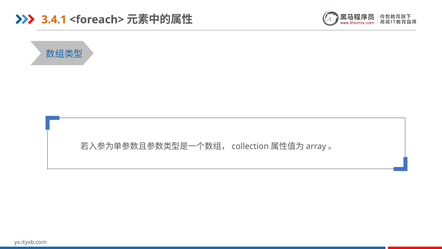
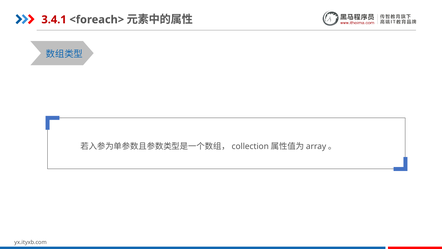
3.4.1 colour: orange -> red
